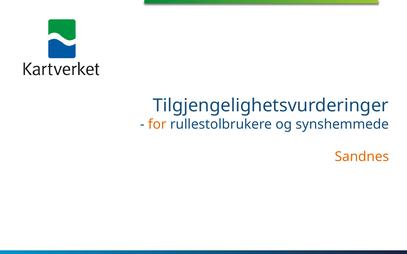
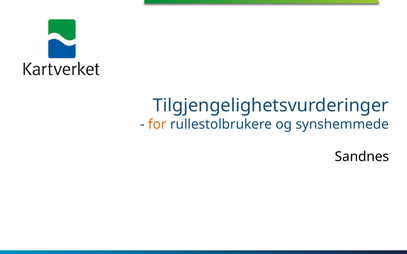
Sandnes colour: orange -> black
